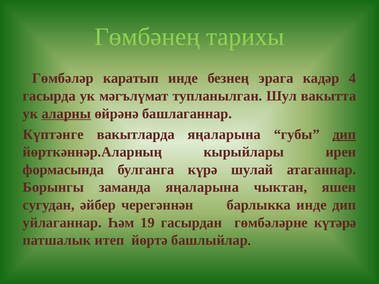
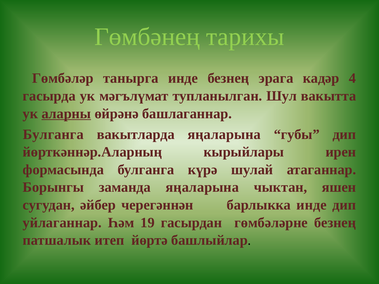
каратып: каратып -> танырга
Күптәнге at (53, 134): Күптәнге -> Булганга
дип at (344, 134) underline: present -> none
гөмбәләрне күтәрә: күтәрә -> безнең
